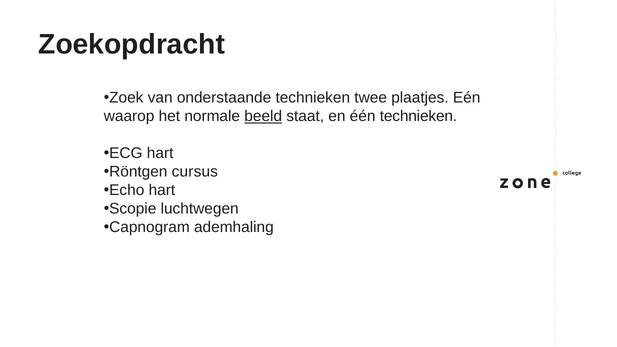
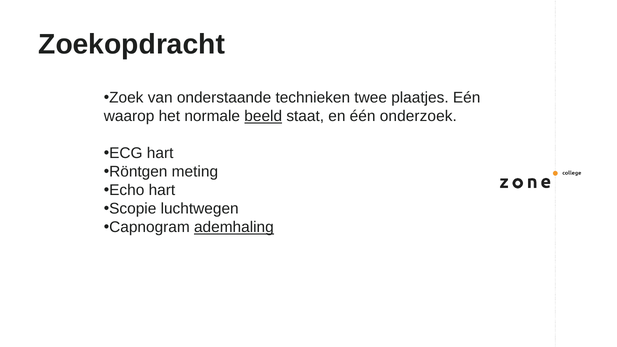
één technieken: technieken -> onderzoek
cursus: cursus -> meting
ademhaling underline: none -> present
